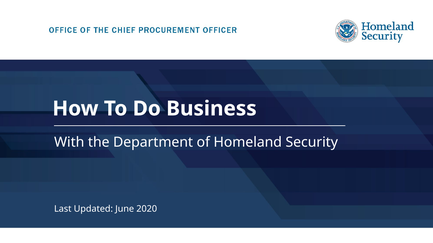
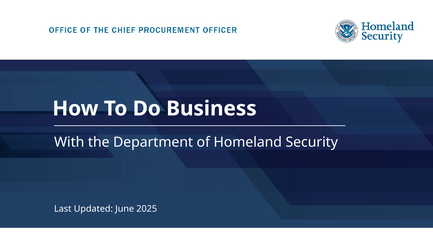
2020: 2020 -> 2025
